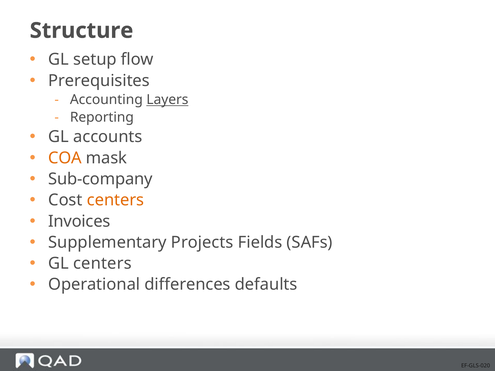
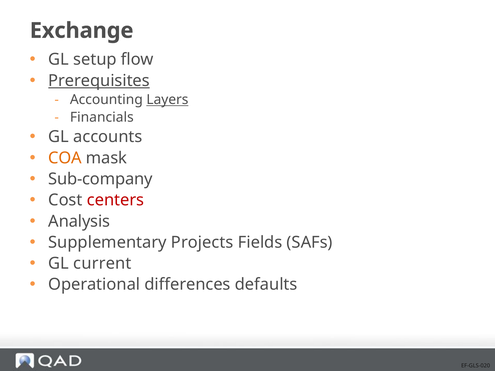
Structure: Structure -> Exchange
Prerequisites underline: none -> present
Reporting: Reporting -> Financials
centers at (115, 200) colour: orange -> red
Invoices: Invoices -> Analysis
GL centers: centers -> current
